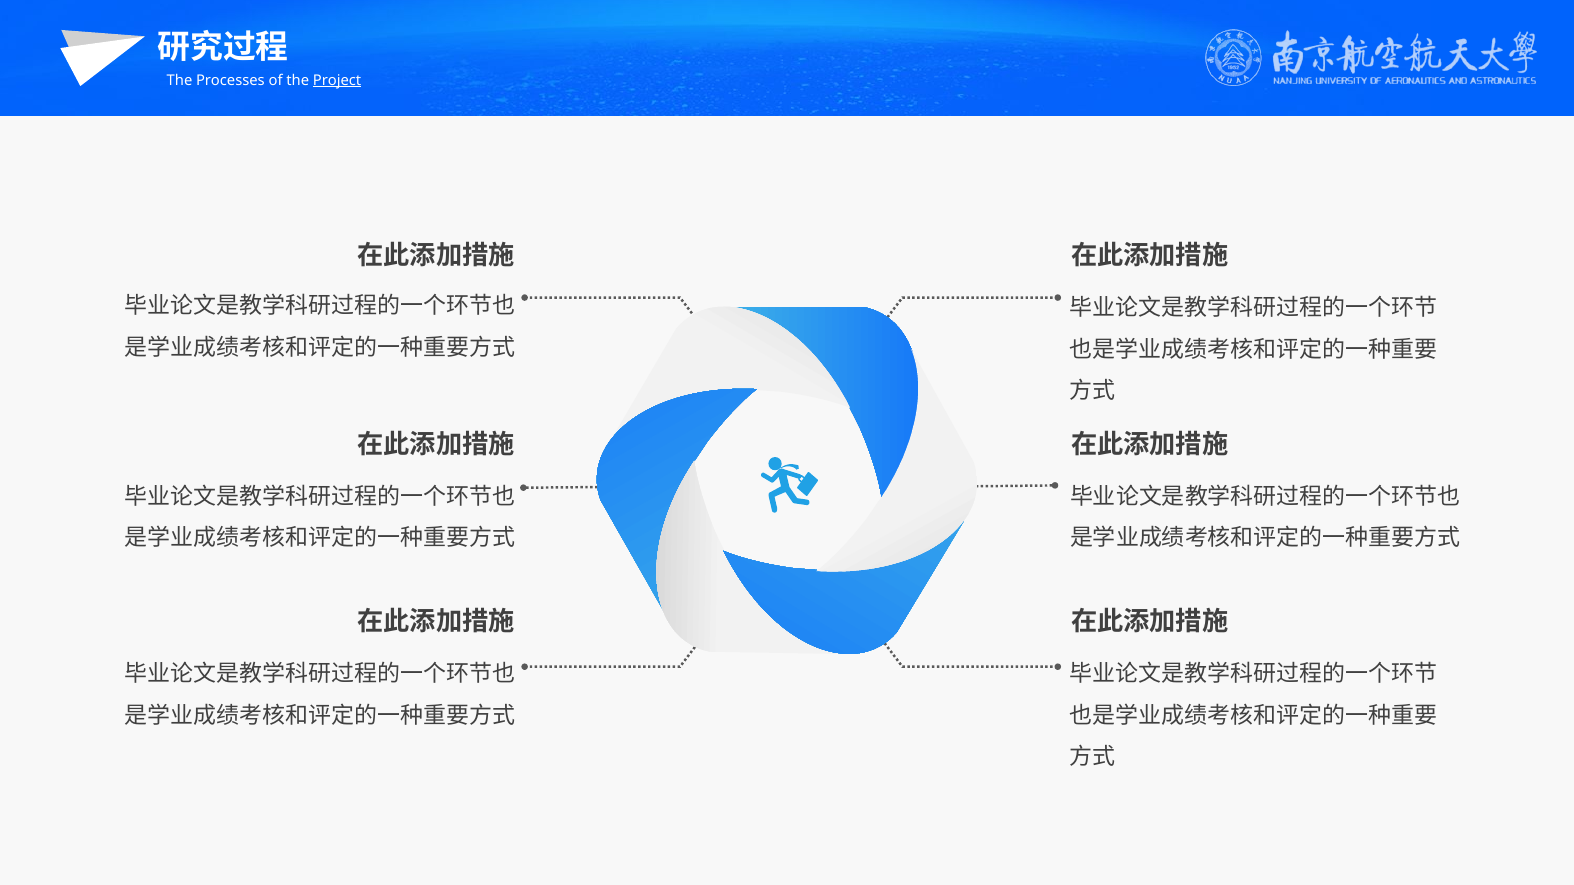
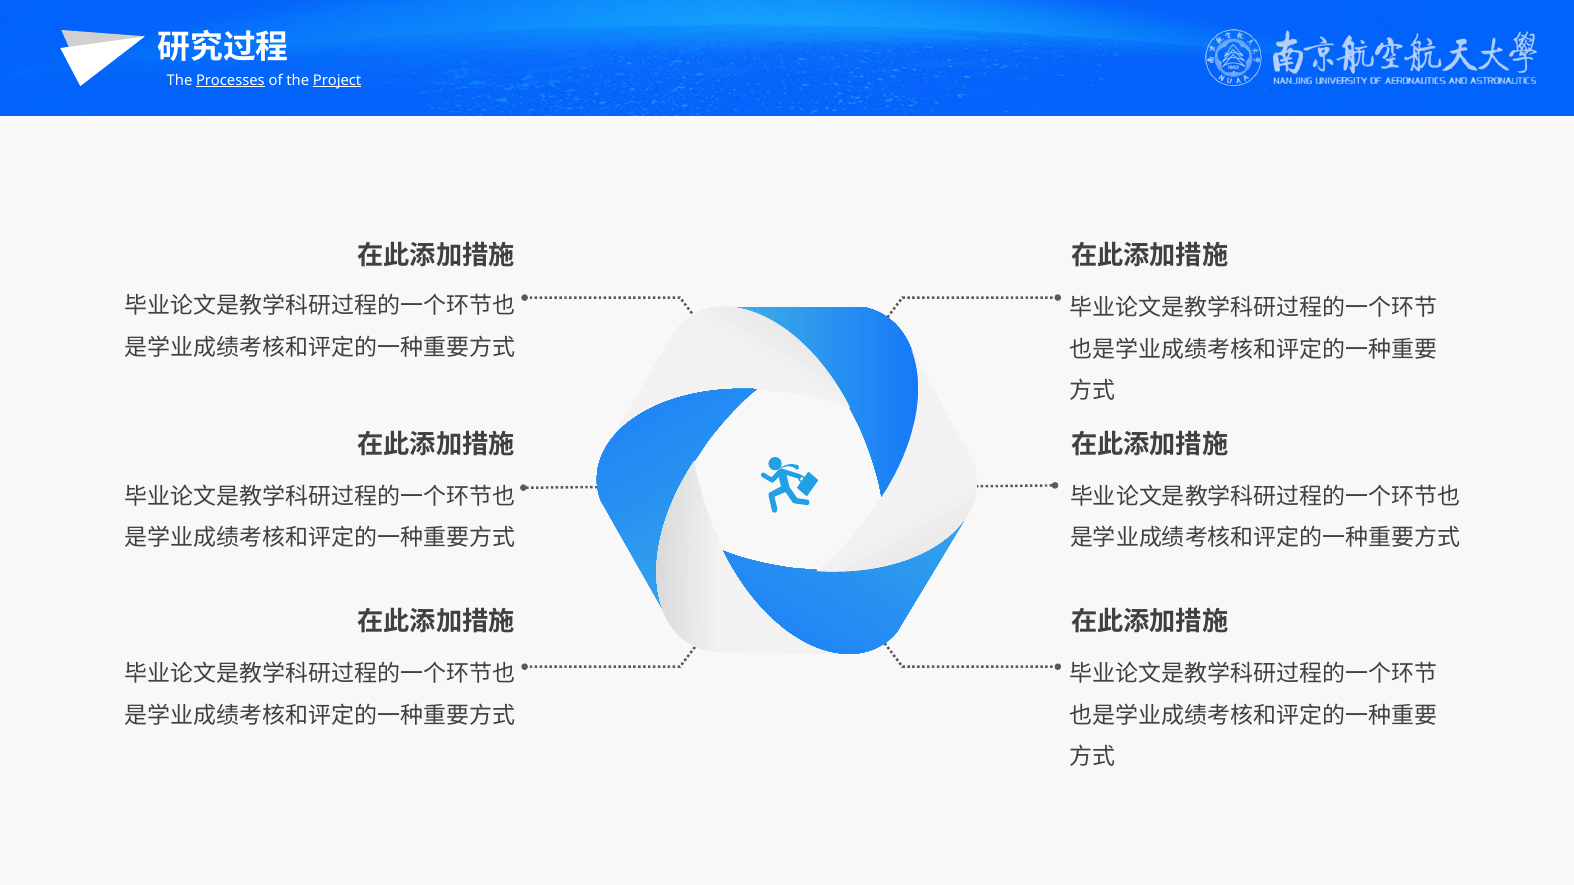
Processes underline: none -> present
